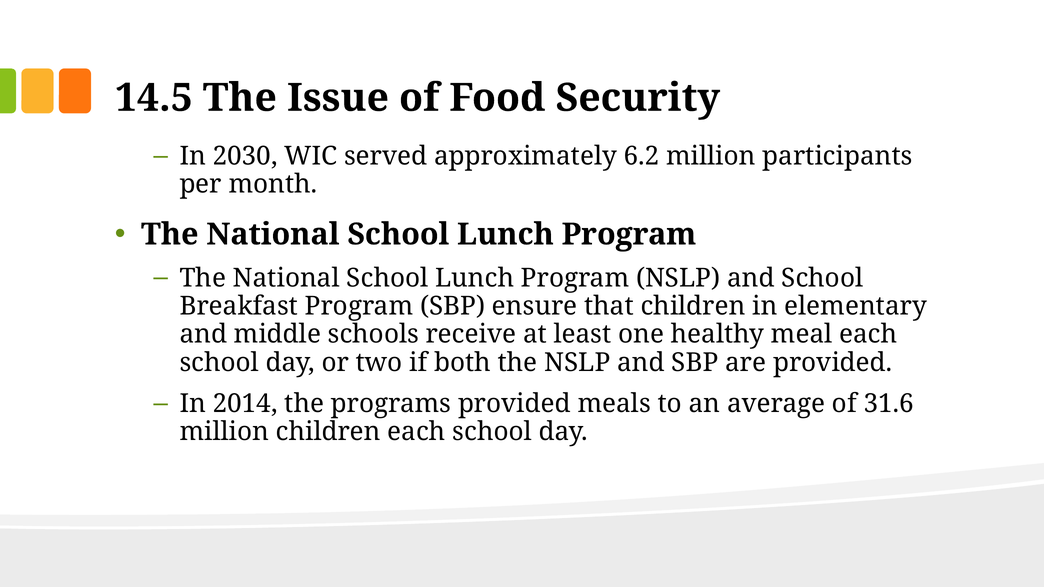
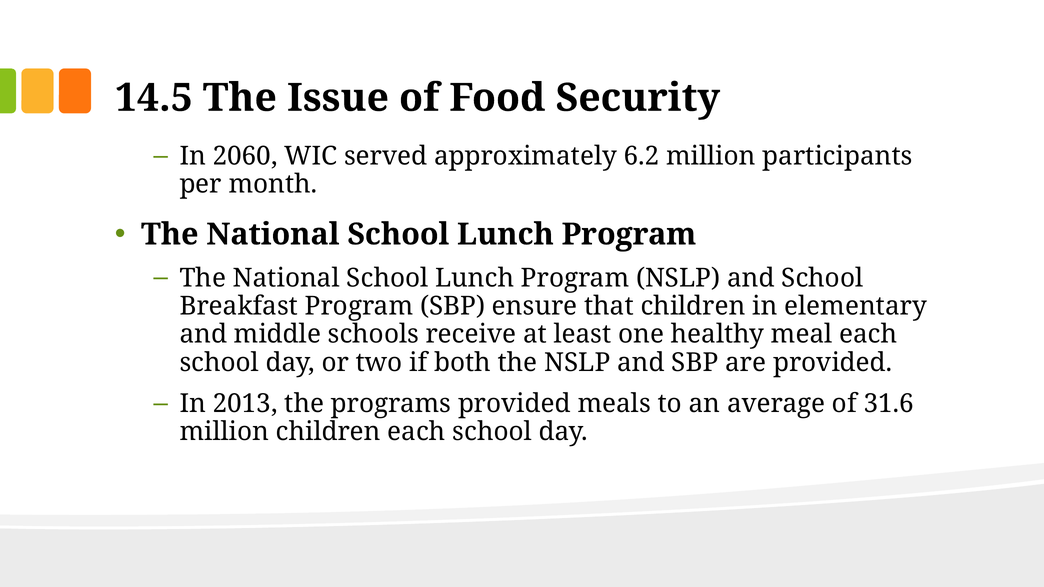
2030: 2030 -> 2060
2014: 2014 -> 2013
